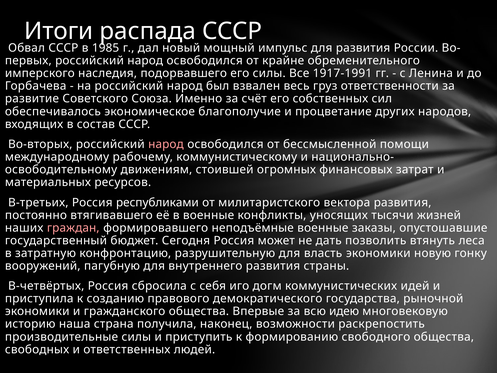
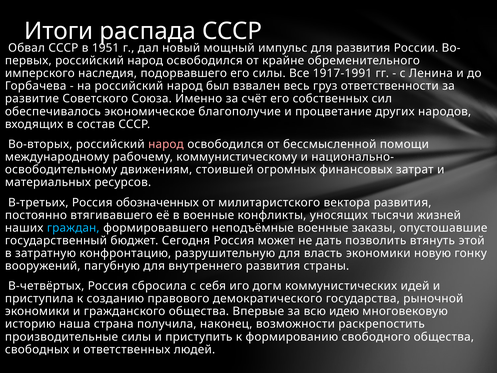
1985: 1985 -> 1951
республиками: республиками -> обозначенных
граждан colour: pink -> light blue
леса: леса -> этой
